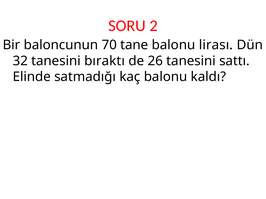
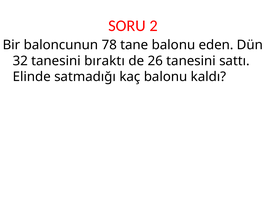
70: 70 -> 78
lirası: lirası -> eden
